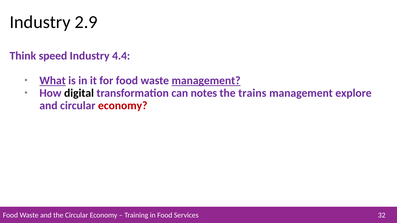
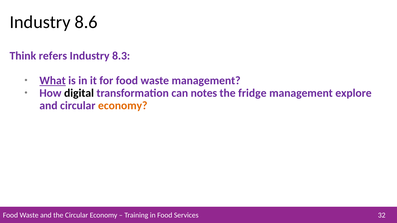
2.9: 2.9 -> 8.6
speed: speed -> refers
4.4: 4.4 -> 8.3
management at (206, 81) underline: present -> none
trains: trains -> fridge
economy at (123, 106) colour: red -> orange
